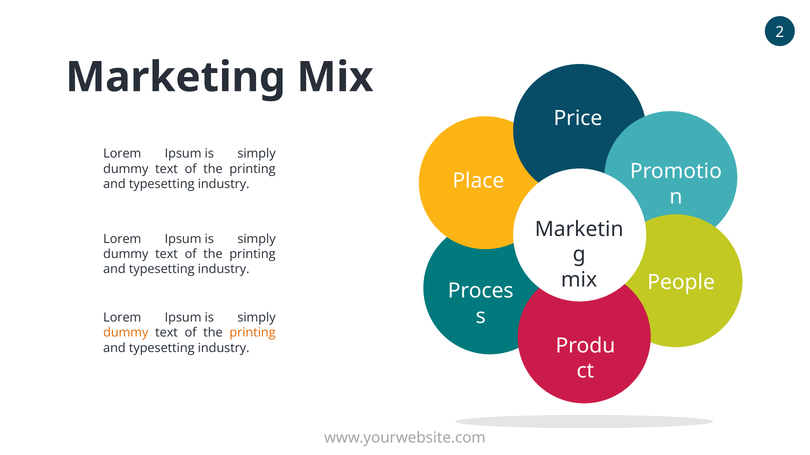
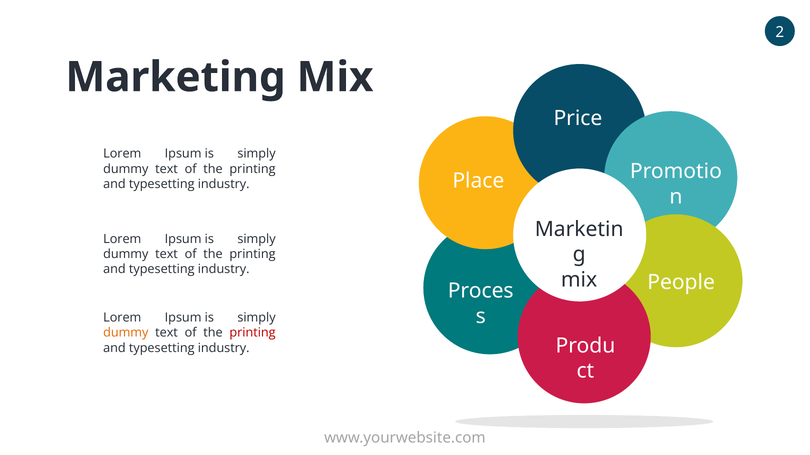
printing at (252, 333) colour: orange -> red
